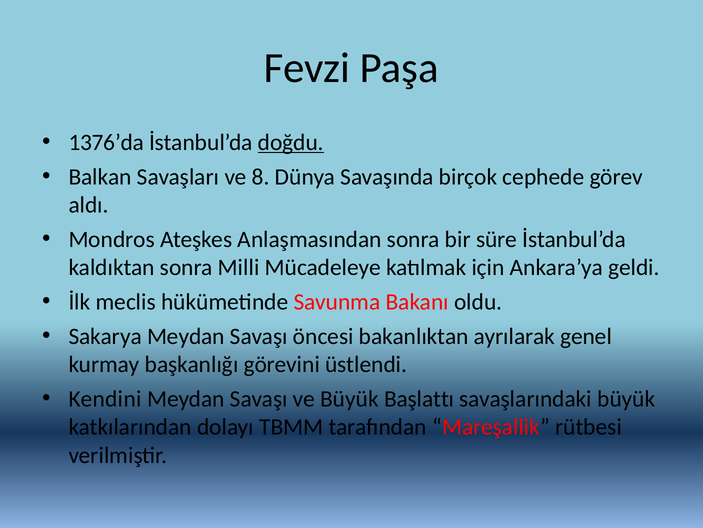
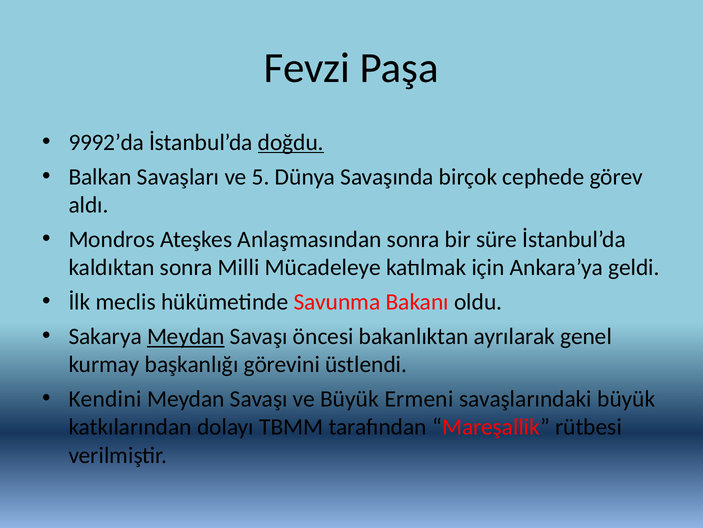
1376’da: 1376’da -> 9992’da
8: 8 -> 5
Meydan at (186, 336) underline: none -> present
Başlattı: Başlattı -> Ermeni
